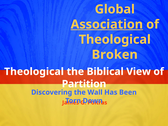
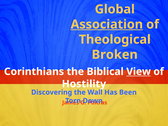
Theological at (34, 72): Theological -> Corinthians
View underline: none -> present
Partition: Partition -> Hostility
